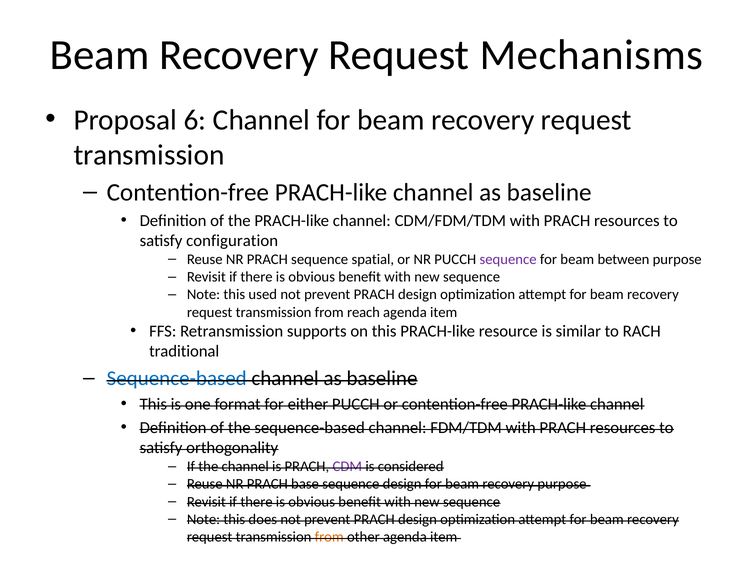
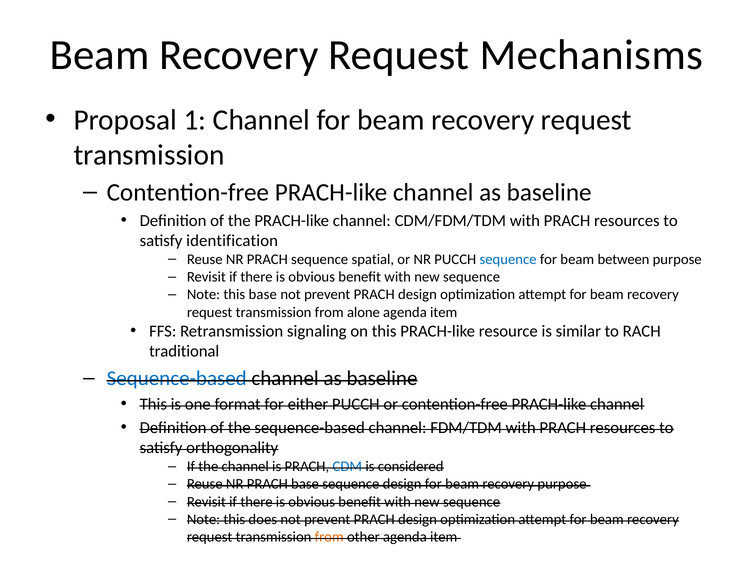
6: 6 -> 1
configuration: configuration -> identification
sequence at (508, 259) colour: purple -> blue
this used: used -> base
reach: reach -> alone
supports: supports -> signaling
CDM colour: purple -> blue
